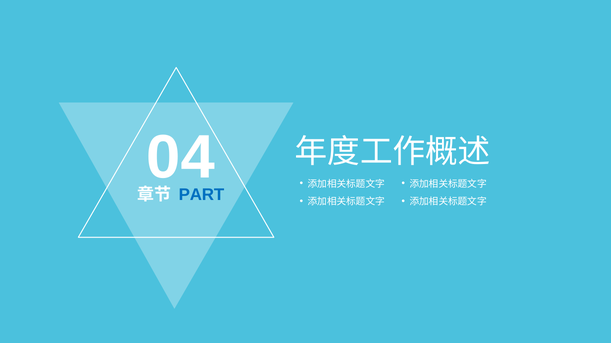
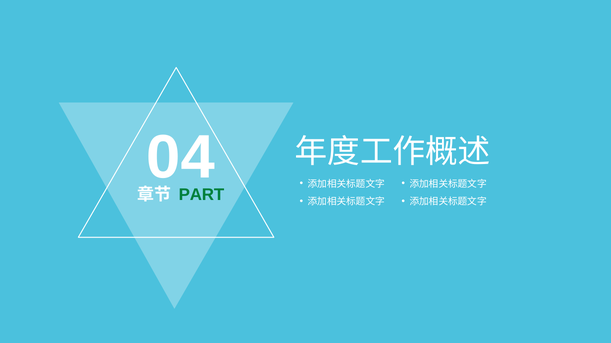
PART colour: blue -> green
